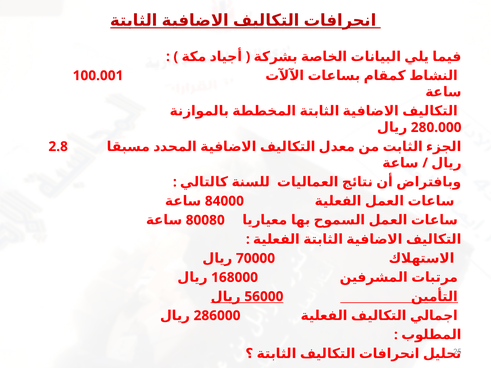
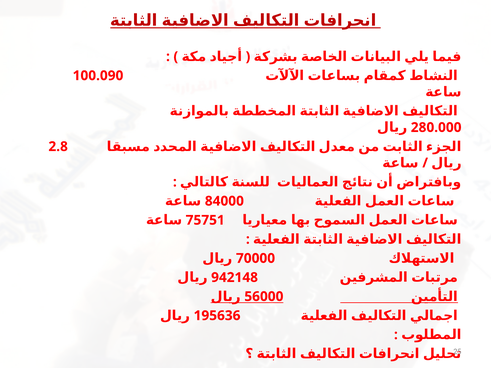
100.001: 100.001 -> 100.090
80080: 80080 -> 75751
168000: 168000 -> 942148
286000: 286000 -> 195636
